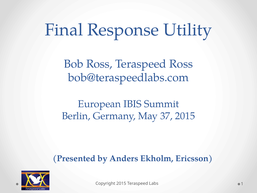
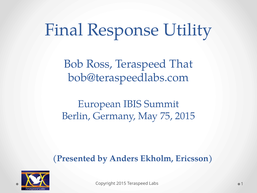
Teraspeed Ross: Ross -> That
37: 37 -> 75
